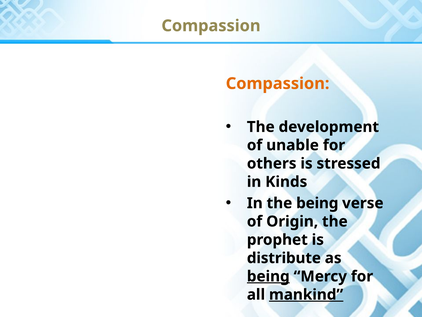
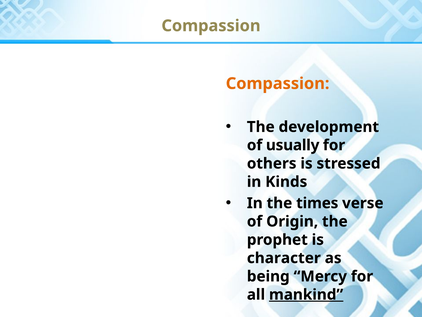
unable: unable -> usually
the being: being -> times
distribute: distribute -> character
being at (268, 276) underline: present -> none
